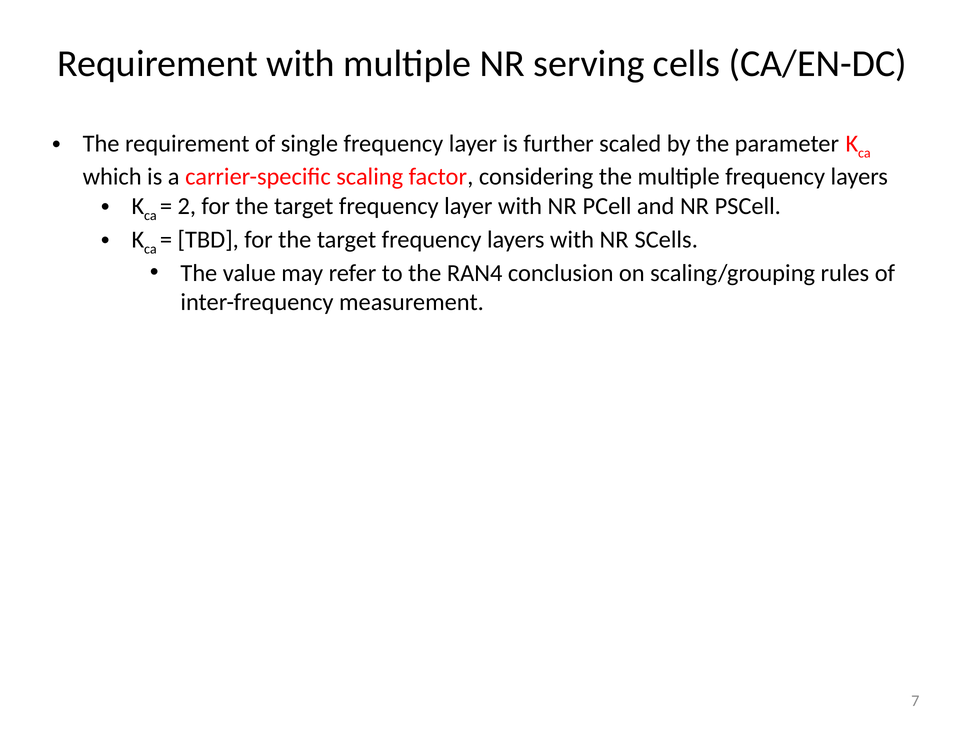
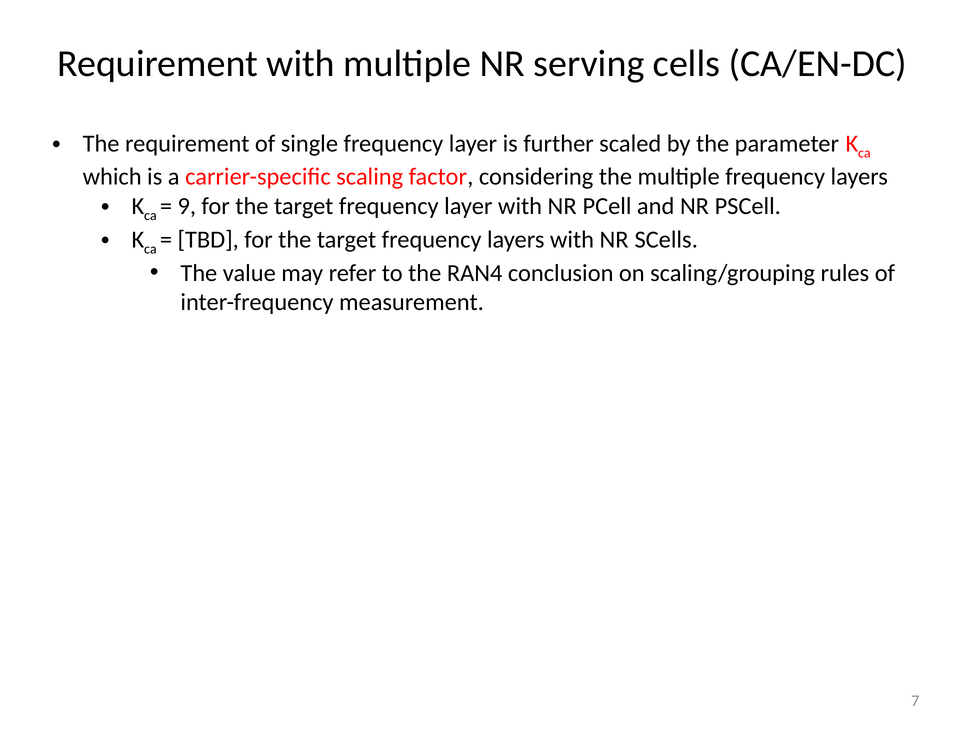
2: 2 -> 9
